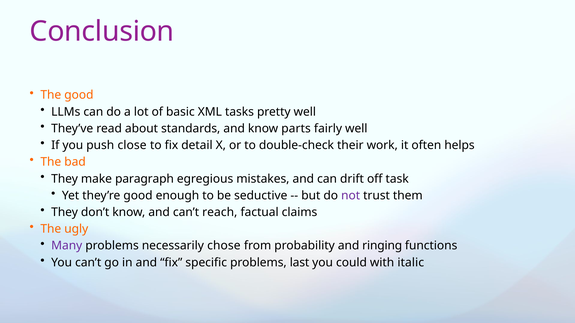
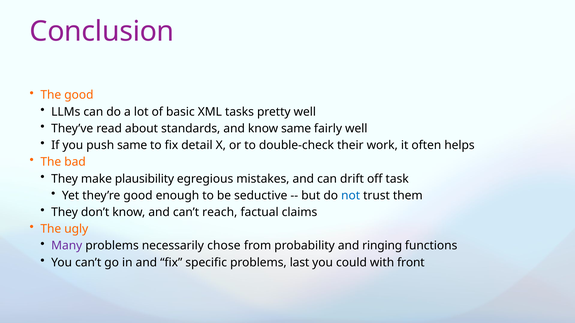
know parts: parts -> same
push close: close -> same
paragraph: paragraph -> plausibility
not colour: purple -> blue
italic: italic -> front
